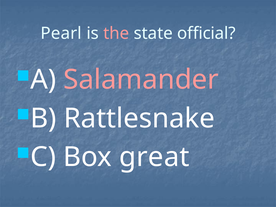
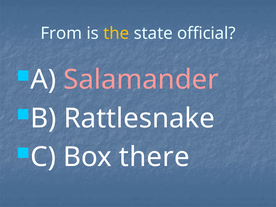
Pearl: Pearl -> From
the colour: pink -> yellow
great: great -> there
